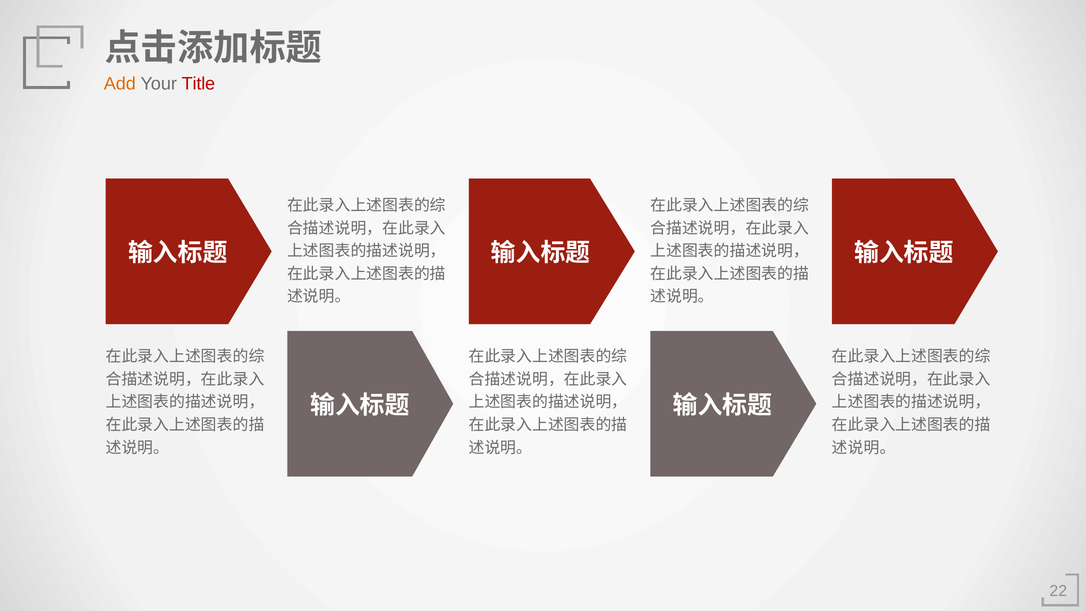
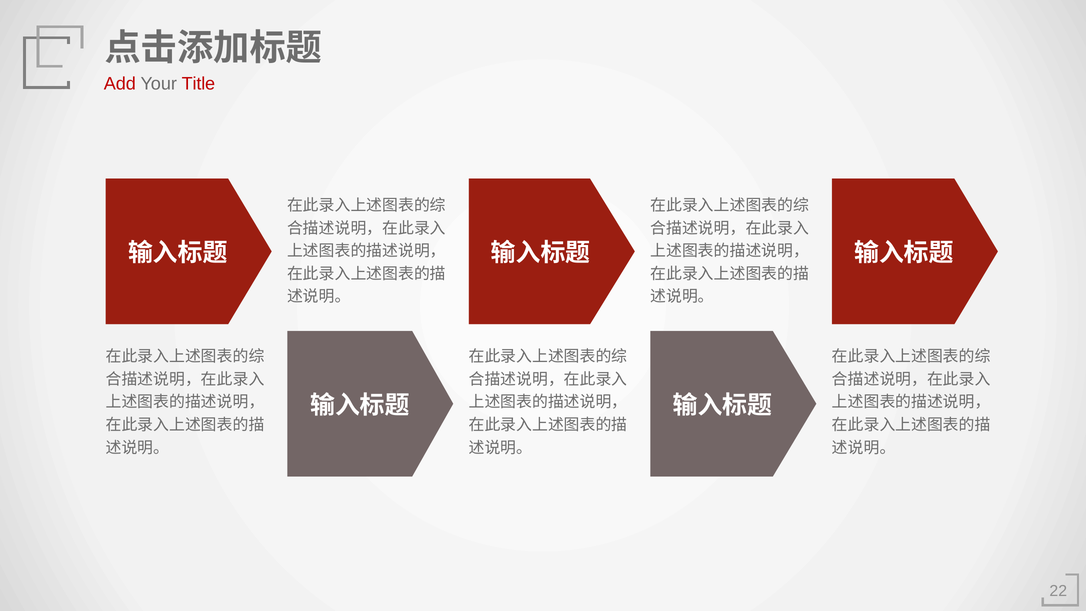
Add colour: orange -> red
